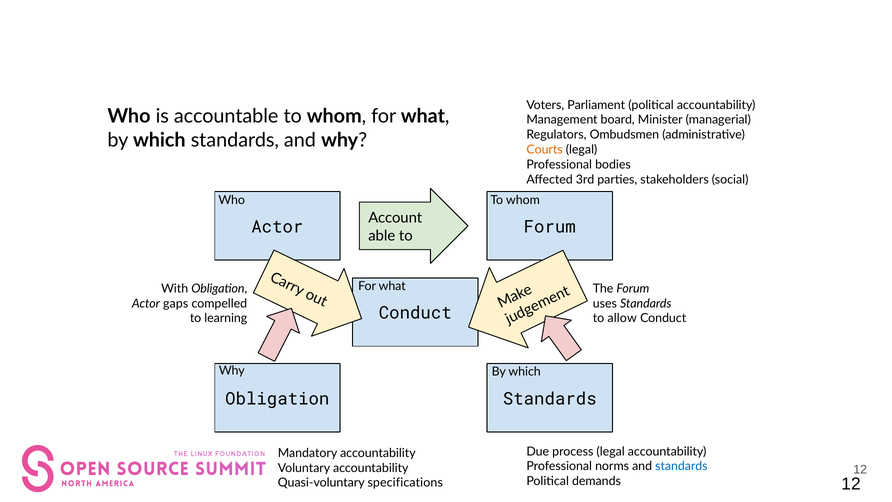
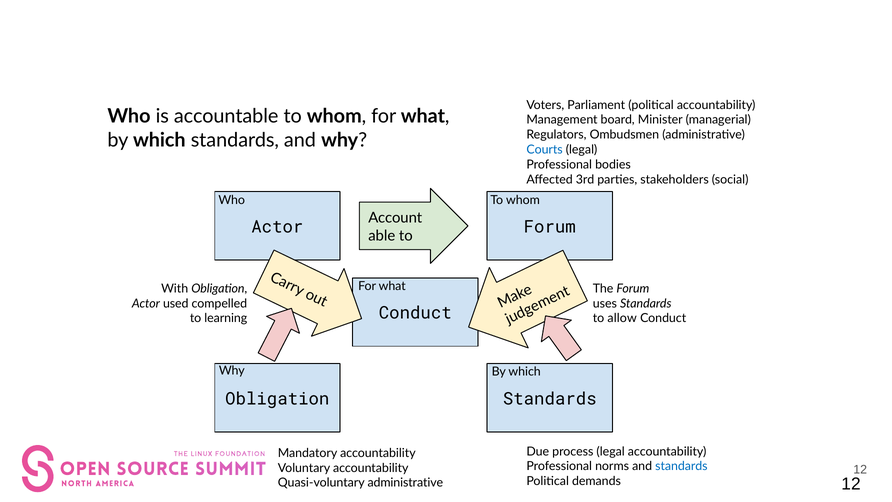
Courts colour: orange -> blue
gaps: gaps -> used
Quasi-voluntary specifications: specifications -> administrative
